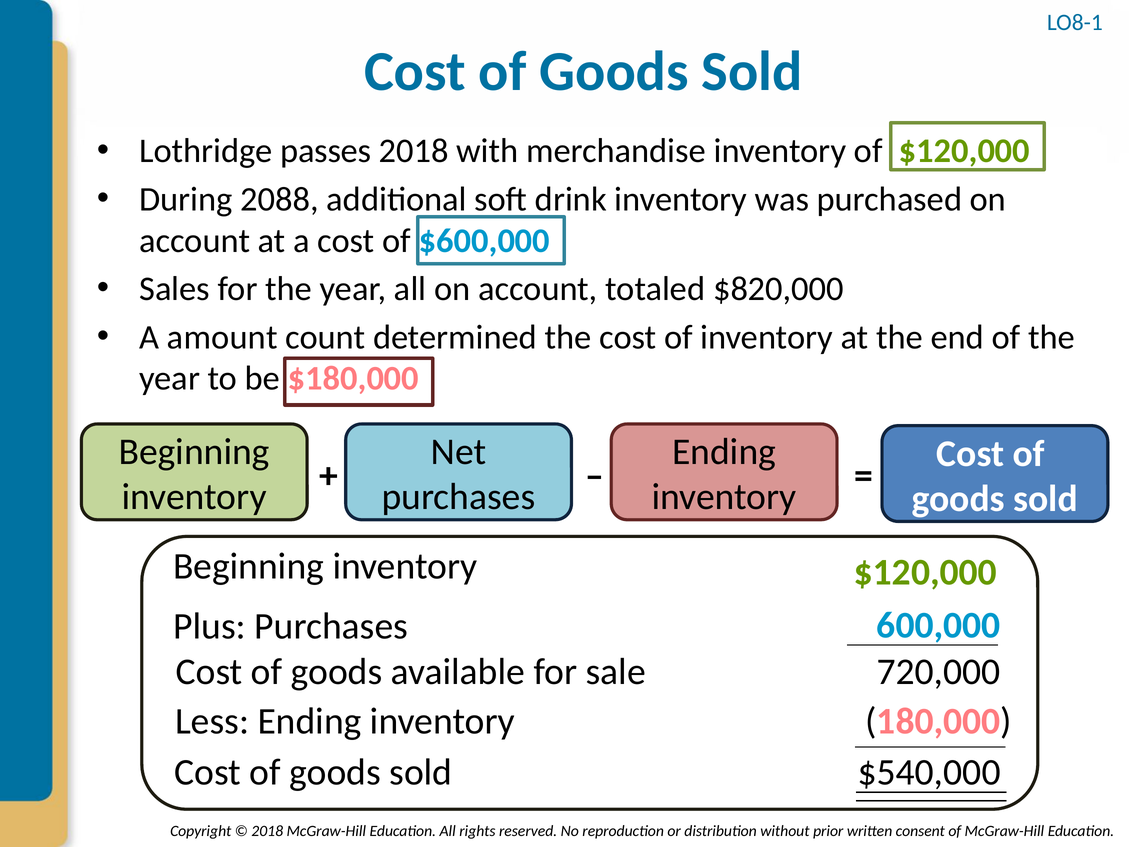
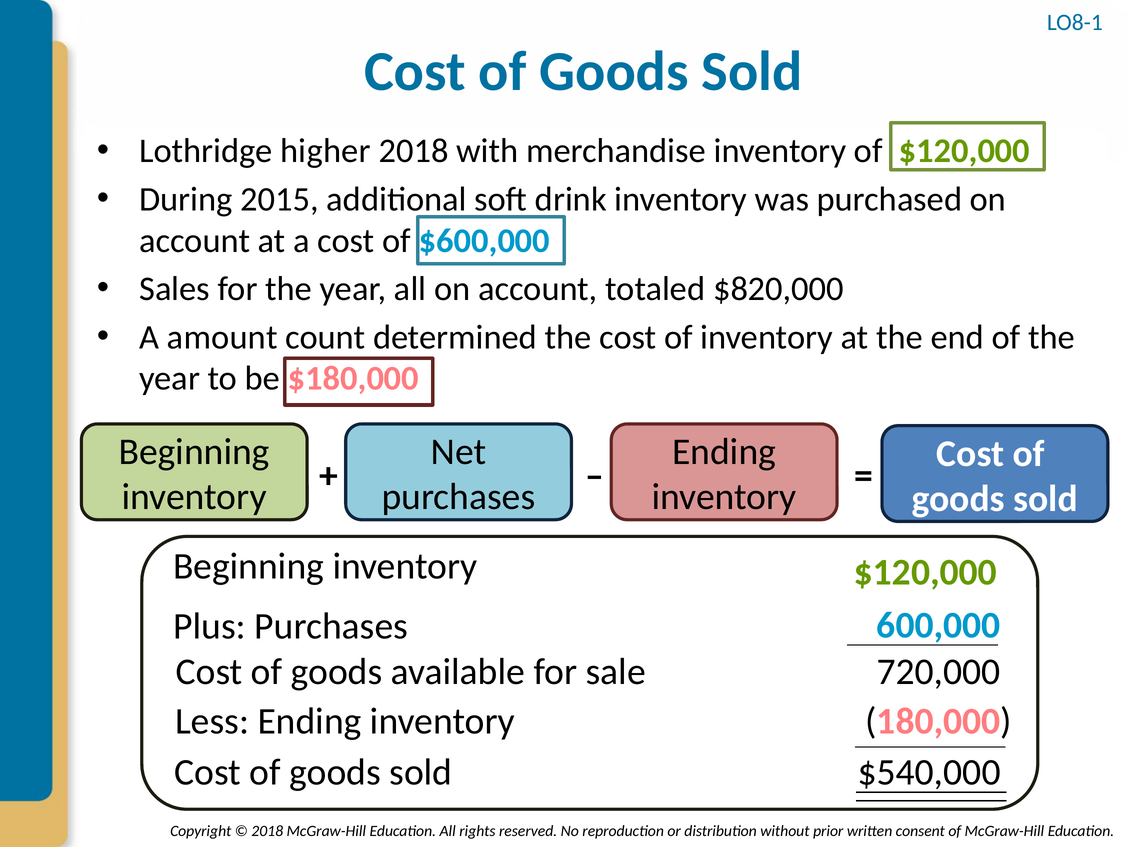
passes: passes -> higher
2088: 2088 -> 2015
